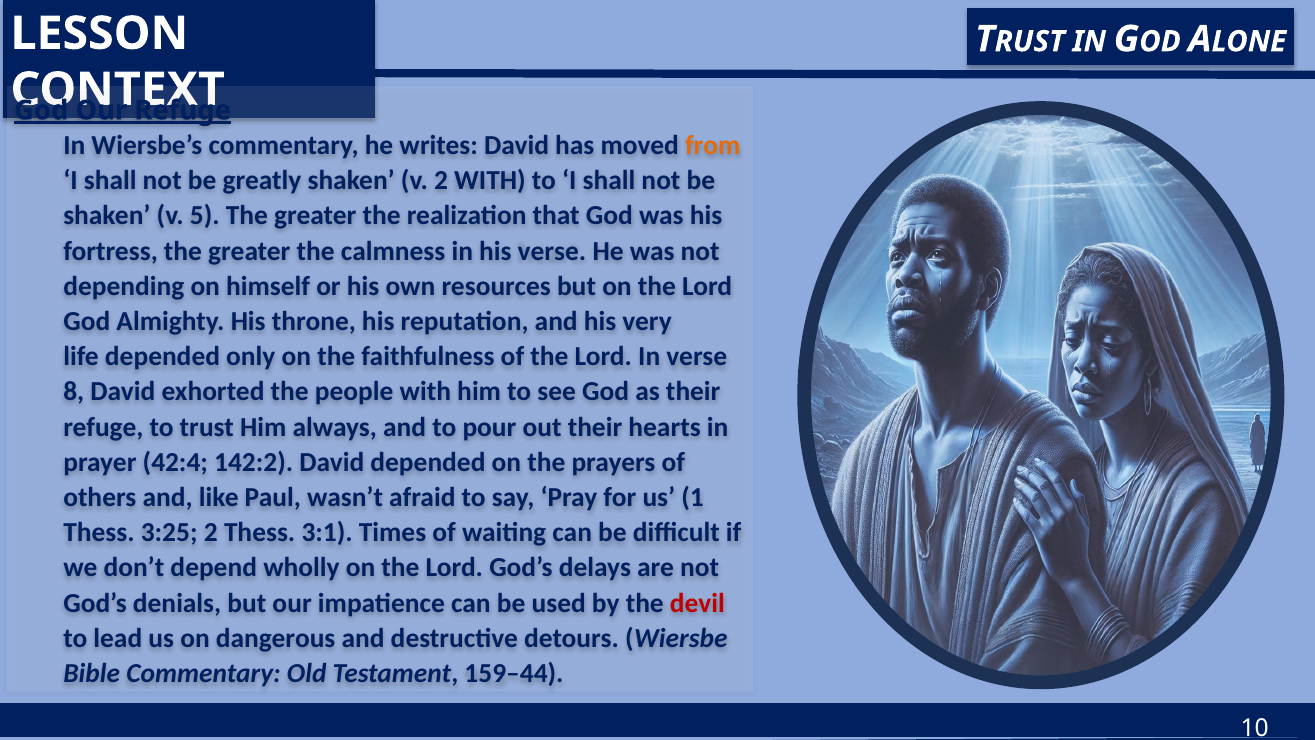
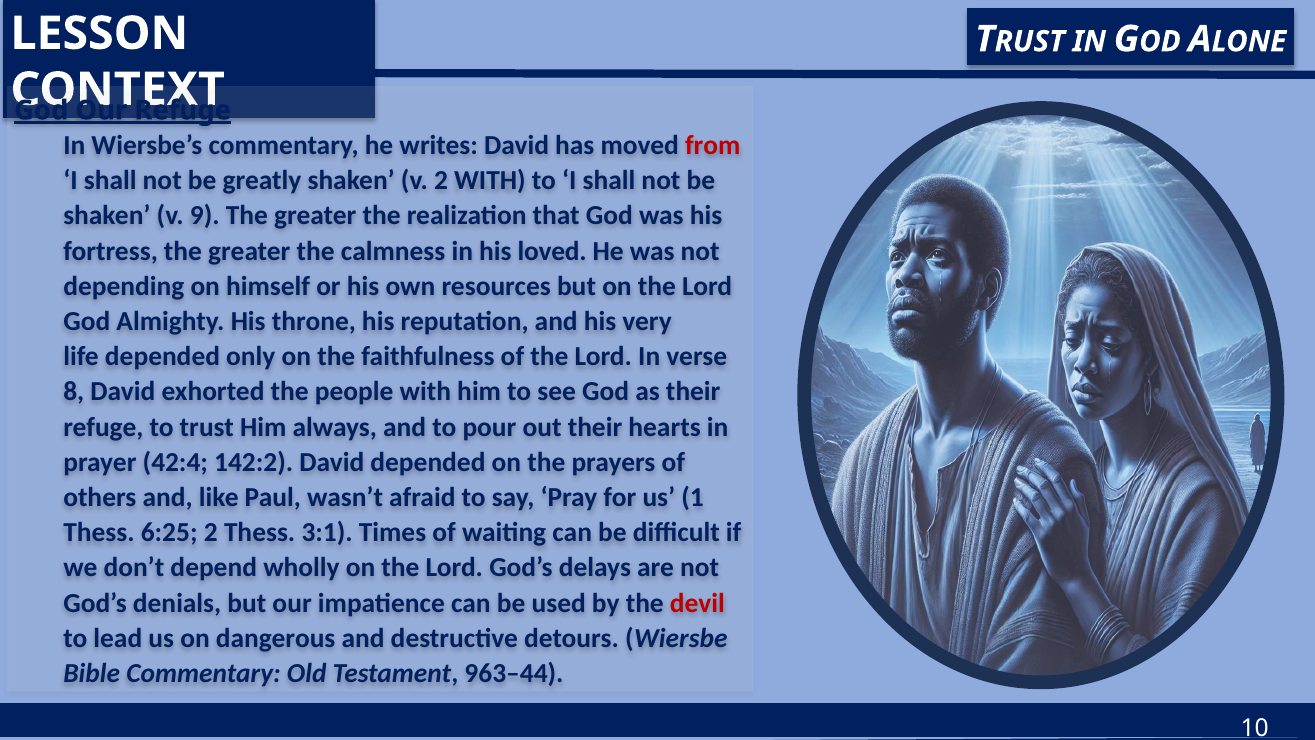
from colour: orange -> red
5: 5 -> 9
his verse: verse -> loved
3:25: 3:25 -> 6:25
159–44: 159–44 -> 963–44
